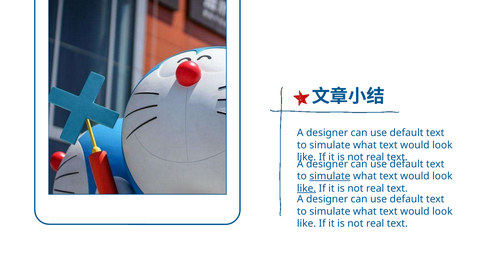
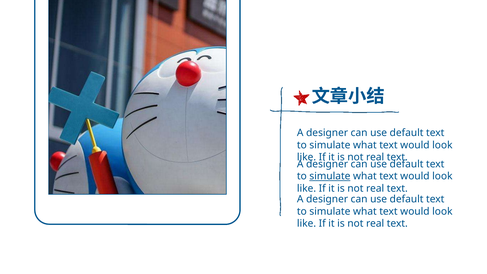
like at (307, 188) underline: present -> none
